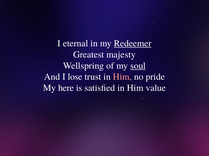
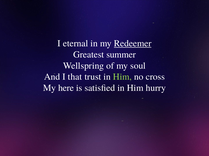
majesty: majesty -> summer
soul underline: present -> none
lose: lose -> that
Him at (122, 77) colour: pink -> light green
pride: pride -> cross
value: value -> hurry
